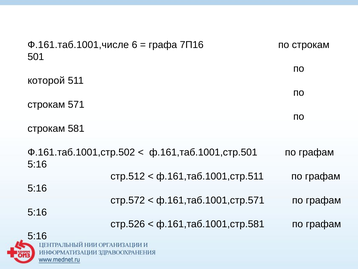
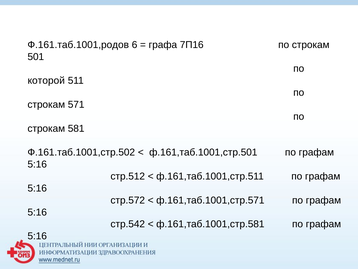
Ф.161.таб.1001,числе: Ф.161.таб.1001,числе -> Ф.161.таб.1001,родов
стр.526: стр.526 -> стр.542
